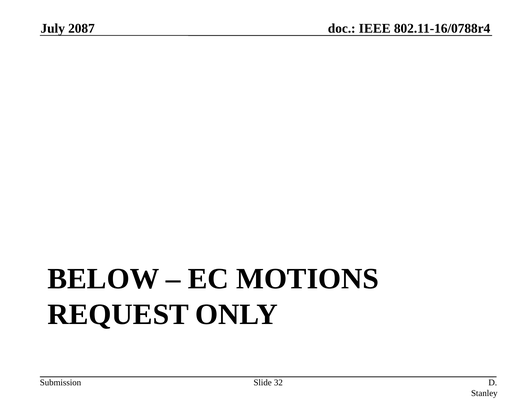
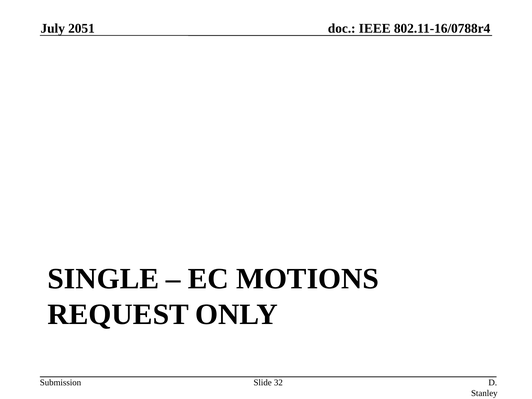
2087: 2087 -> 2051
BELOW: BELOW -> SINGLE
